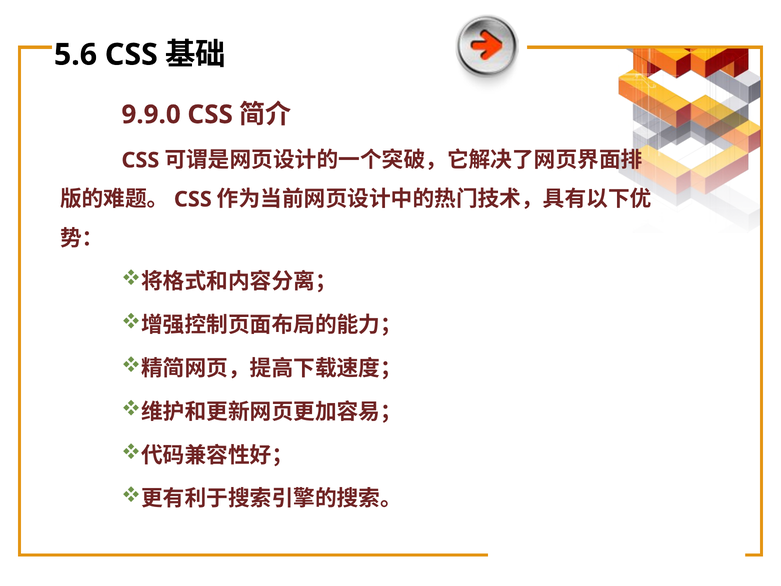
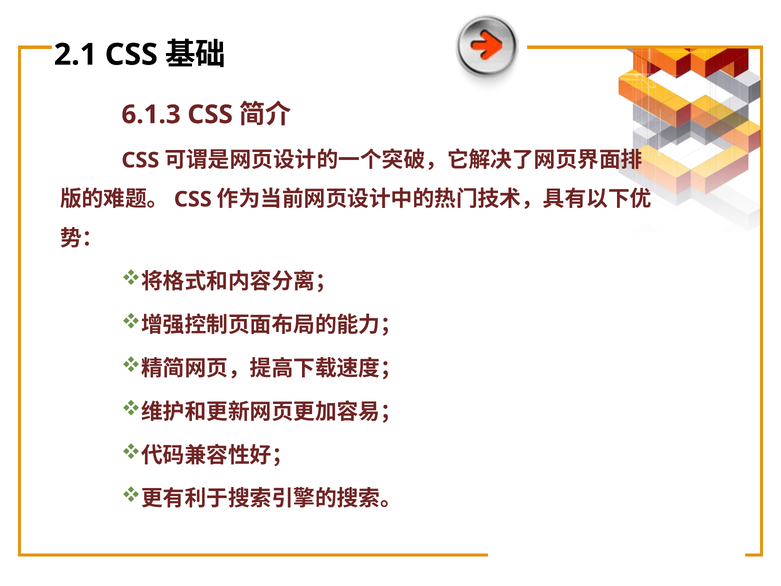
5.6: 5.6 -> 2.1
9.9.0: 9.9.0 -> 6.1.3
